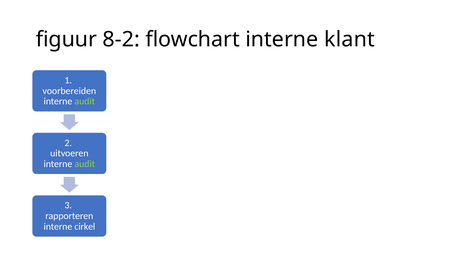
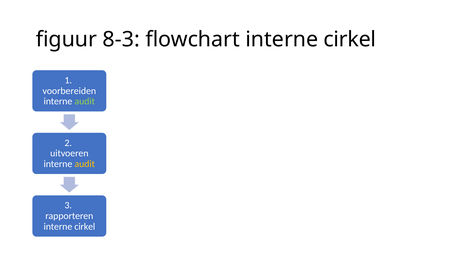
8-2: 8-2 -> 8-3
flowchart interne klant: klant -> cirkel
audit at (85, 164) colour: light green -> yellow
